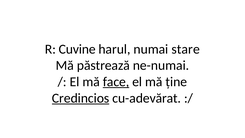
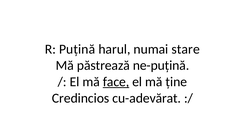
Cuvine: Cuvine -> Puțină
ne-numai: ne-numai -> ne-puțină
Credincios underline: present -> none
